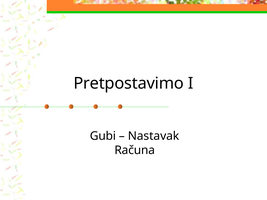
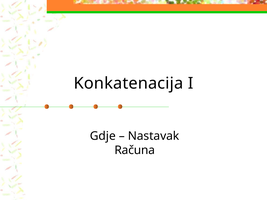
Pretpostavimo: Pretpostavimo -> Konkatenacija
Gubi: Gubi -> Gdje
